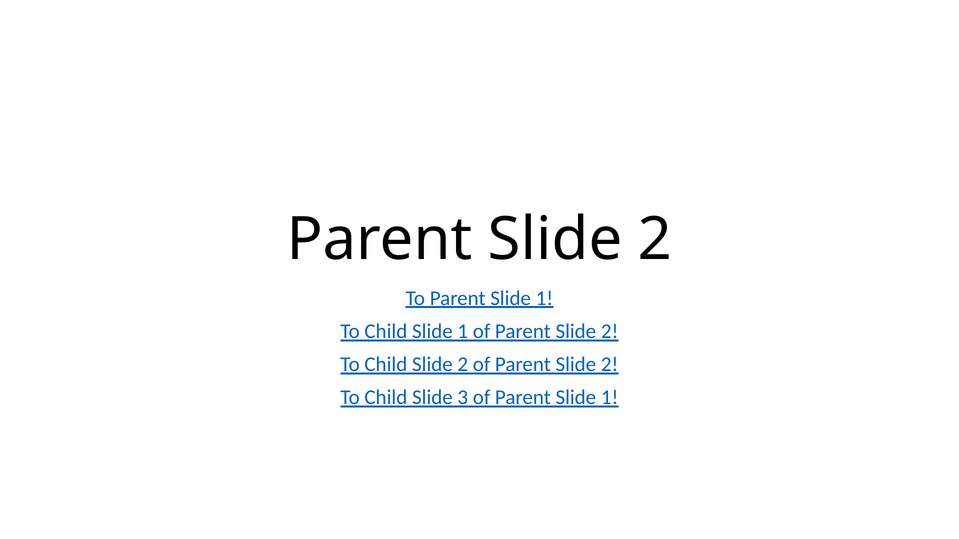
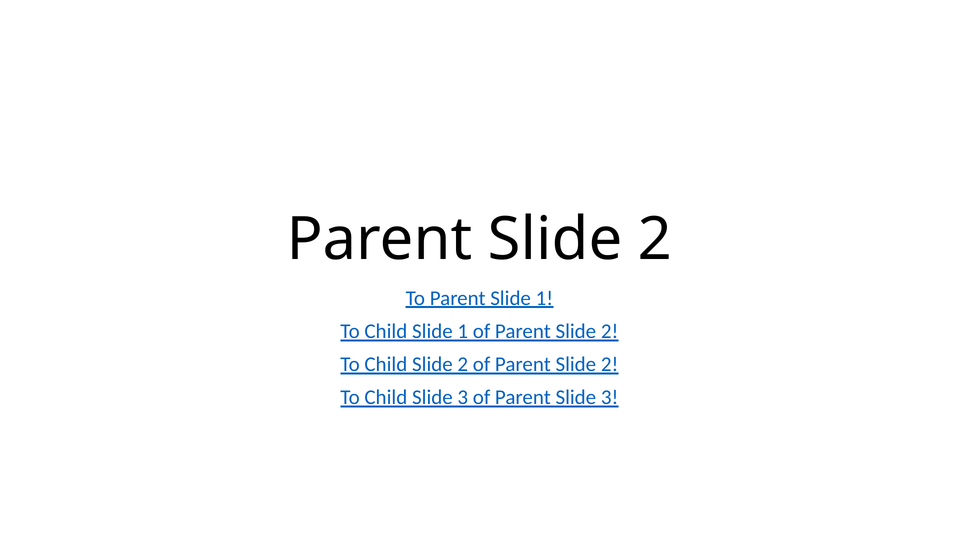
of Parent Slide 1: 1 -> 3
